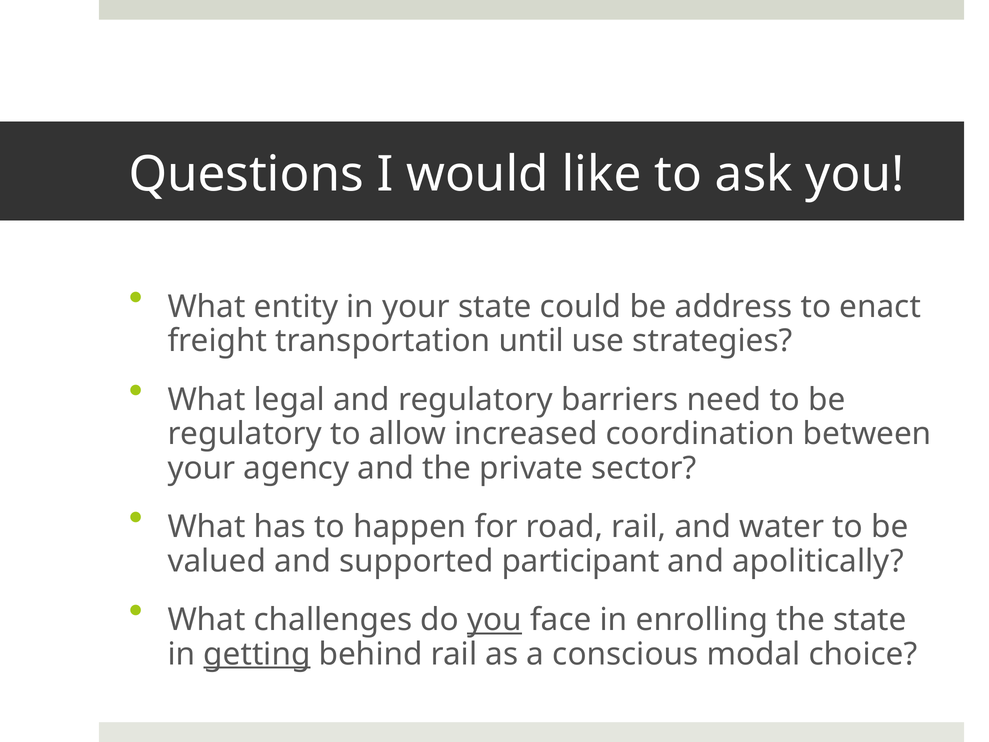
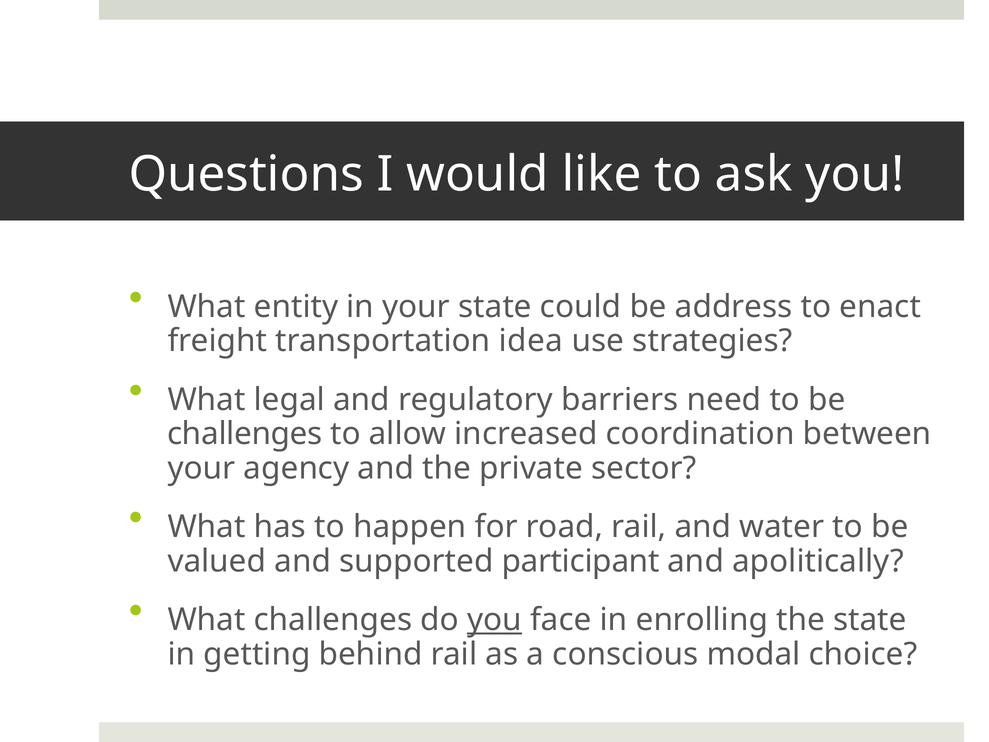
until: until -> idea
regulatory at (245, 434): regulatory -> challenges
getting underline: present -> none
